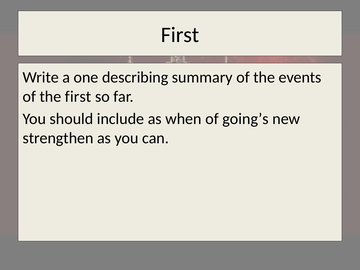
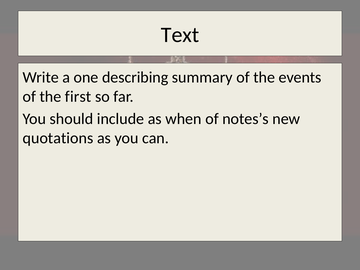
First at (180, 35): First -> Text
going’s: going’s -> notes’s
strengthen: strengthen -> quotations
